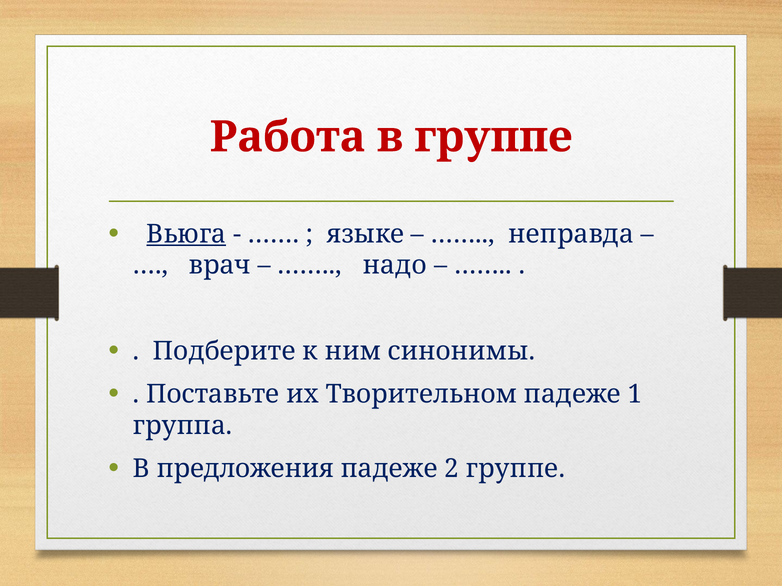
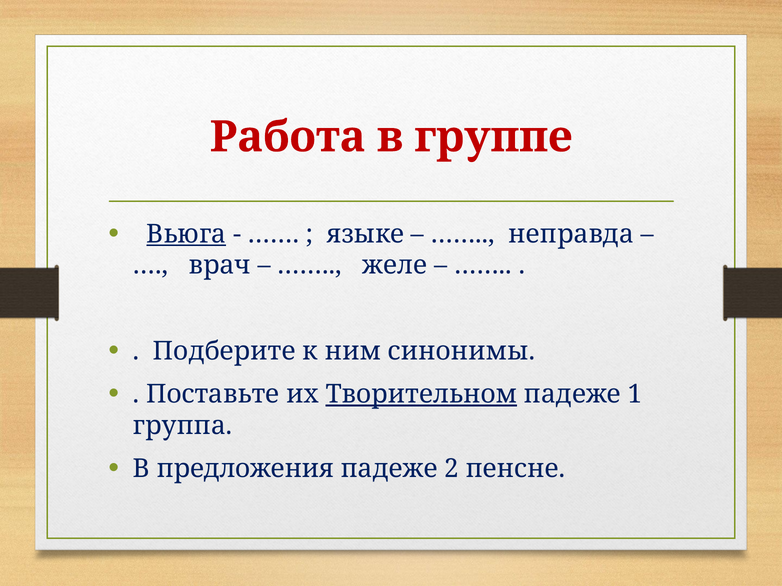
надо: надо -> желе
Творительном underline: none -> present
2 группе: группе -> пенсне
